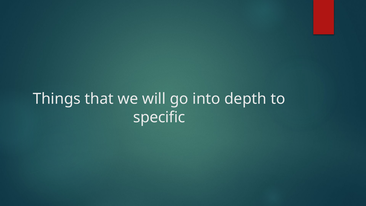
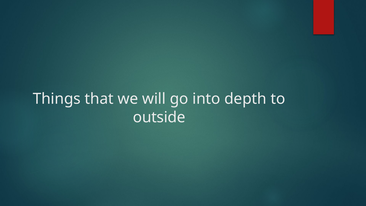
specific: specific -> outside
